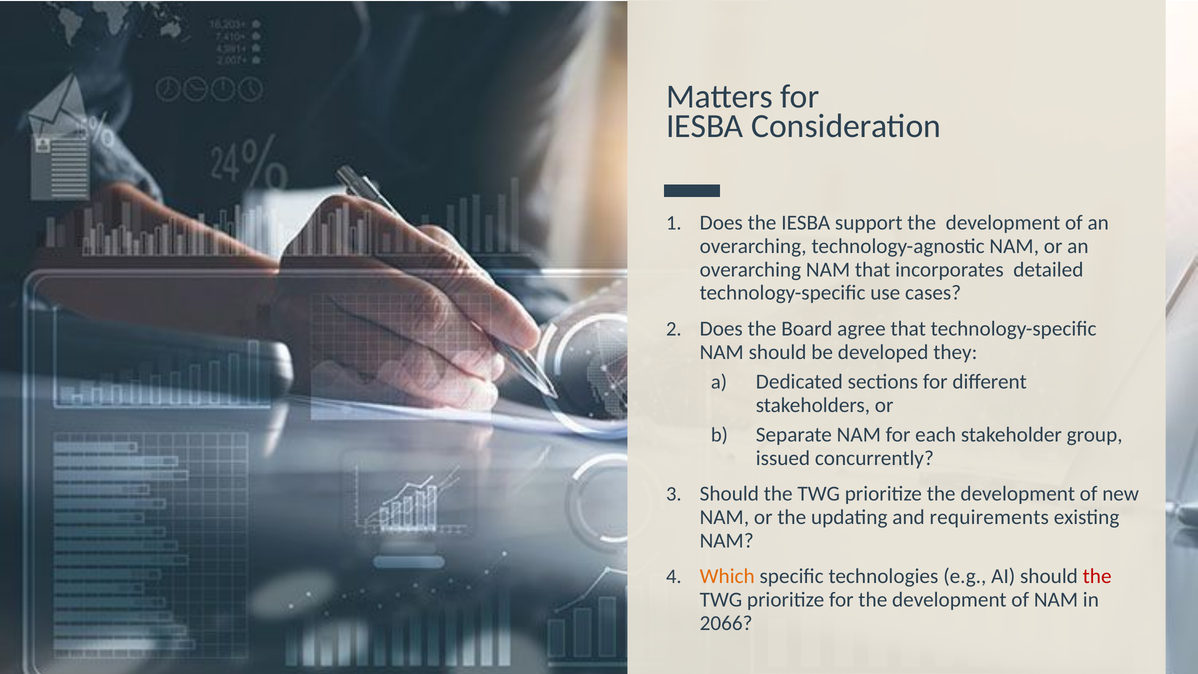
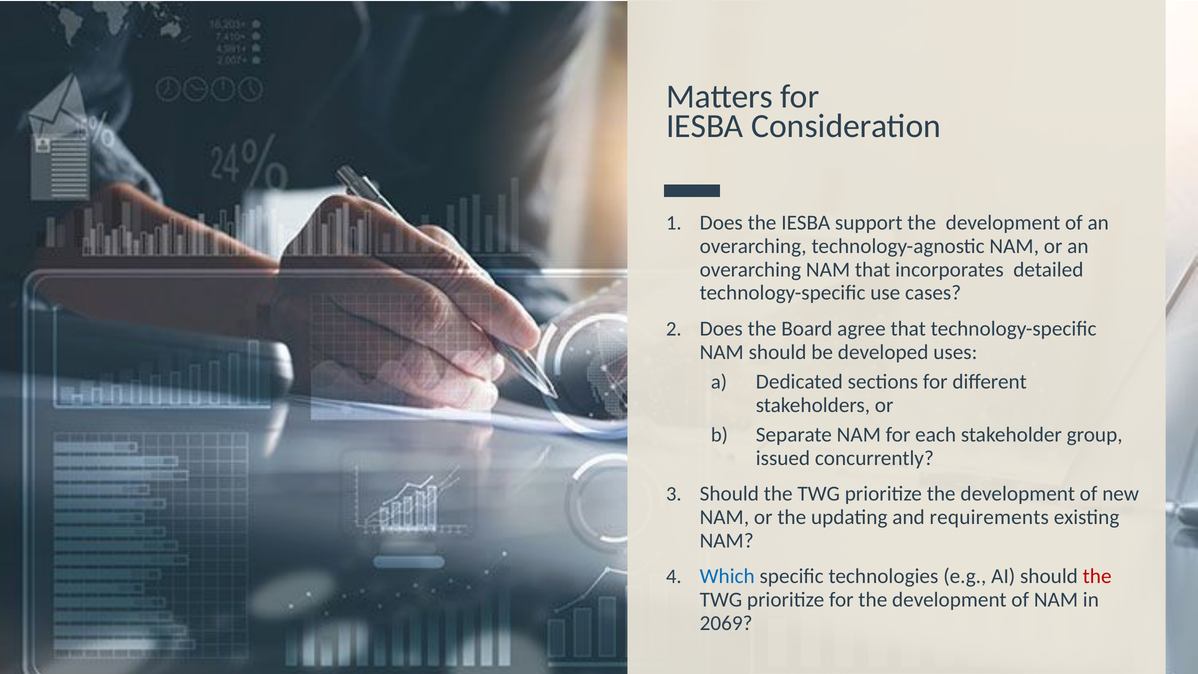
they: they -> uses
Which colour: orange -> blue
2066: 2066 -> 2069
